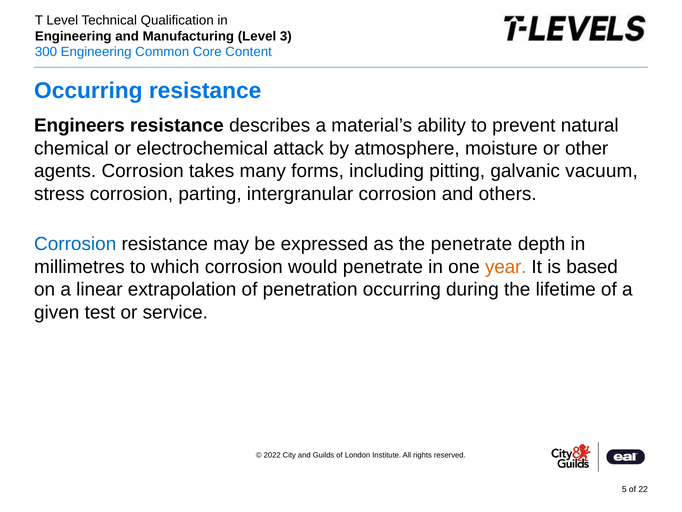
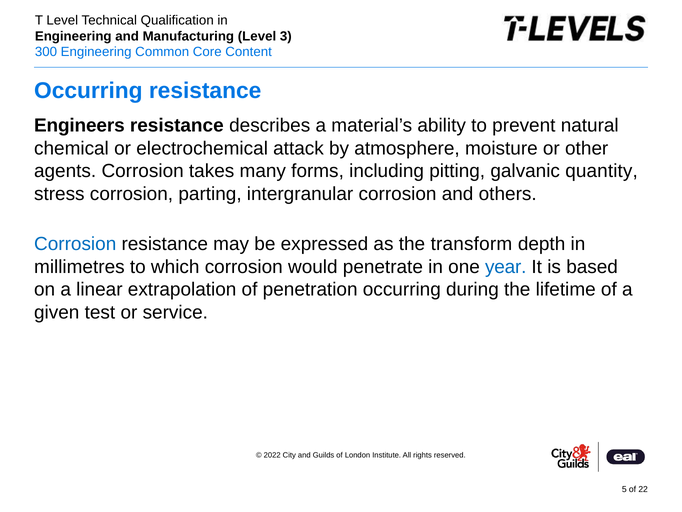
vacuum: vacuum -> quantity
the penetrate: penetrate -> transform
year colour: orange -> blue
